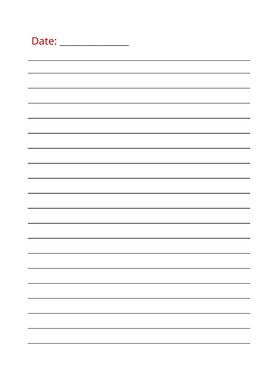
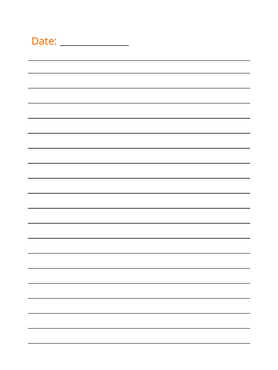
Date colour: red -> orange
